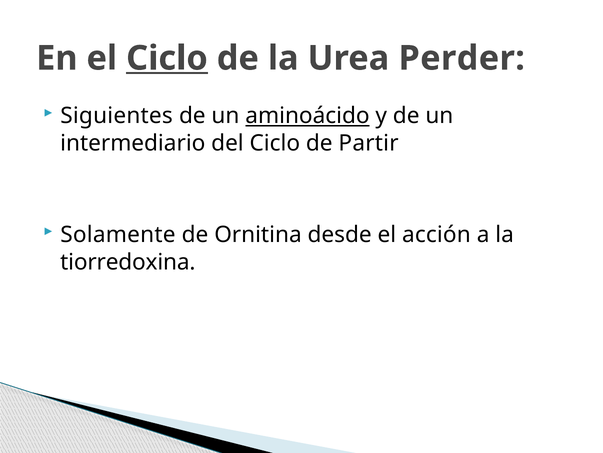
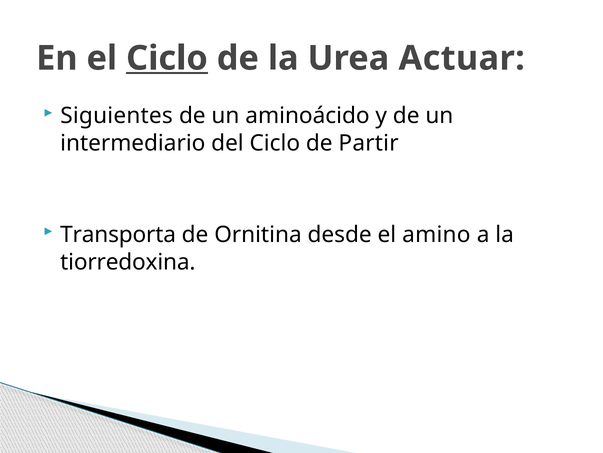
Perder: Perder -> Actuar
aminoácido underline: present -> none
Solamente: Solamente -> Transporta
acción: acción -> amino
